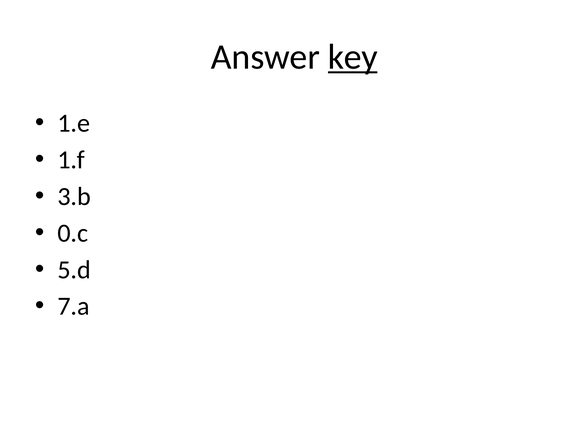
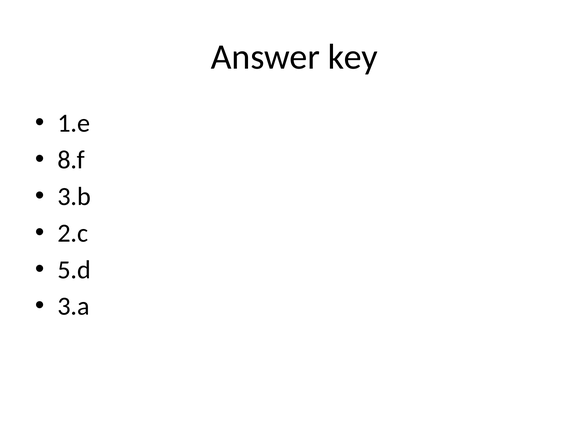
key underline: present -> none
1.f: 1.f -> 8.f
0.c: 0.c -> 2.c
7.a: 7.a -> 3.a
